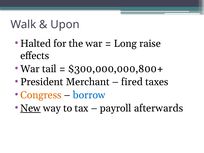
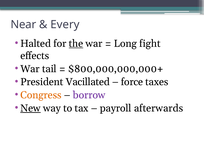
Walk: Walk -> Near
Upon: Upon -> Every
the underline: none -> present
raise: raise -> fight
$300,000,000,800+: $300,000,000,800+ -> $800,000,000,000+
Merchant: Merchant -> Vacillated
fired: fired -> force
borrow colour: blue -> purple
